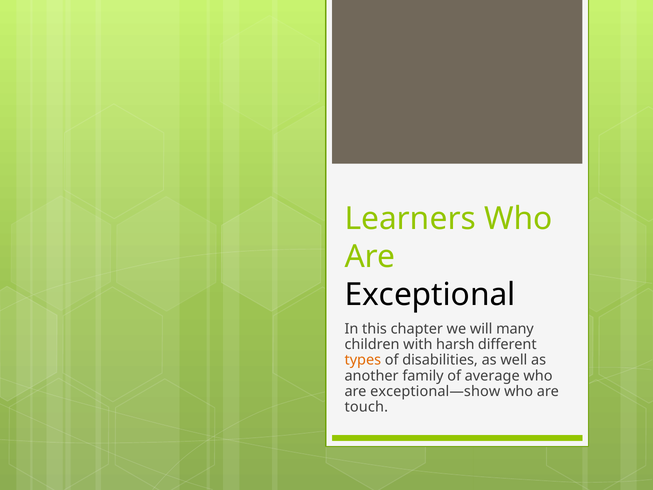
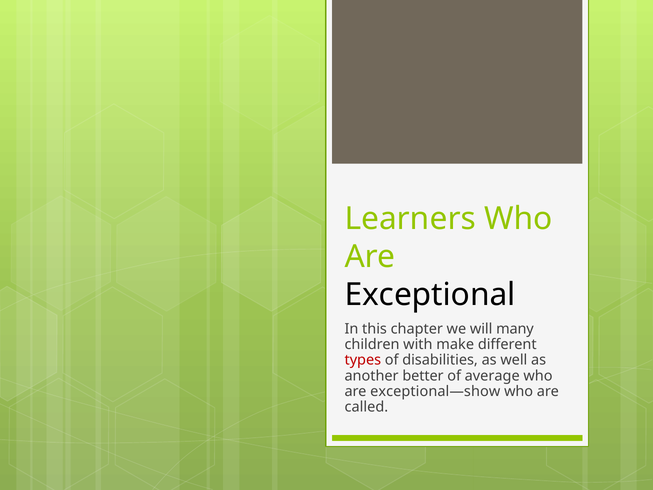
harsh: harsh -> make
types colour: orange -> red
family: family -> better
touch: touch -> called
